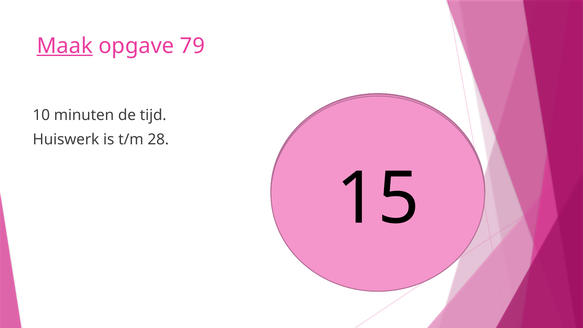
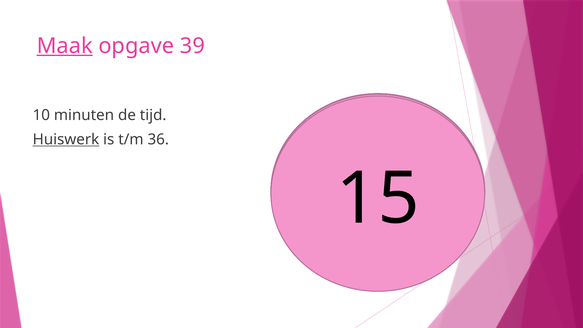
79: 79 -> 39
Huiswerk underline: none -> present
28: 28 -> 36
